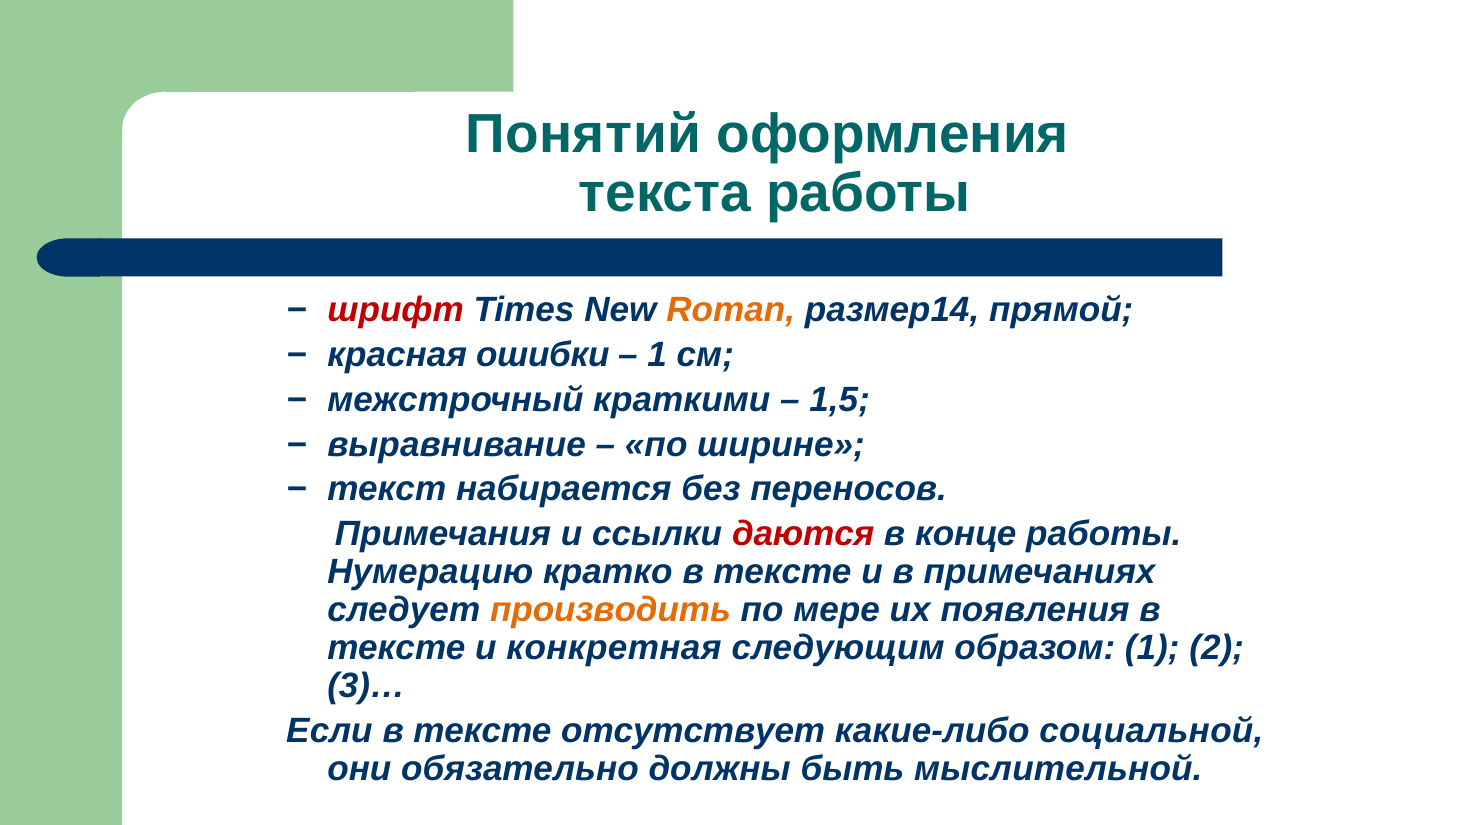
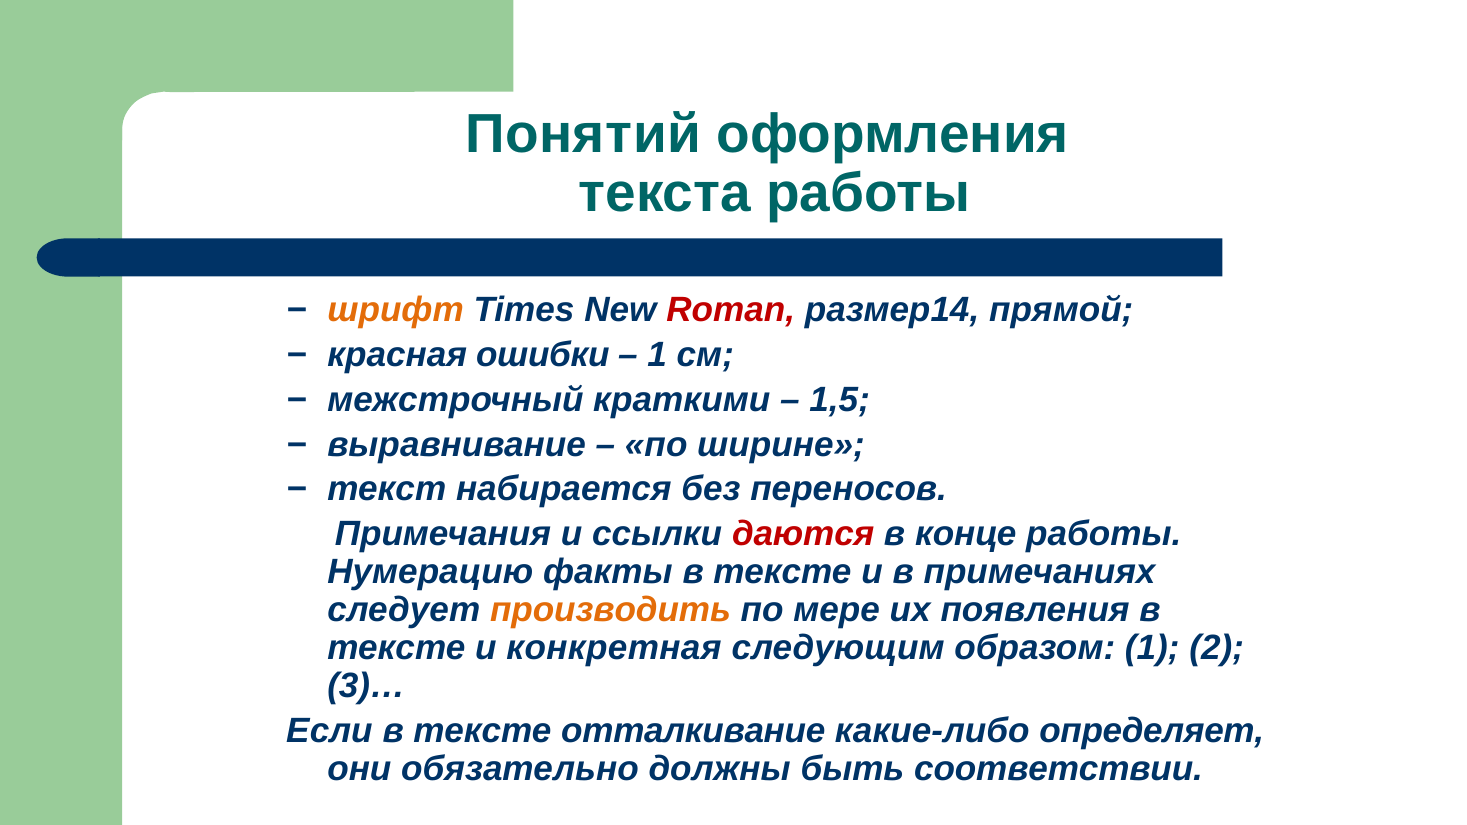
шрифт colour: red -> orange
Roman colour: orange -> red
кратко: кратко -> факты
отсутствует: отсутствует -> отталкивание
социальной: социальной -> определяет
мыслительной: мыслительной -> соответствии
